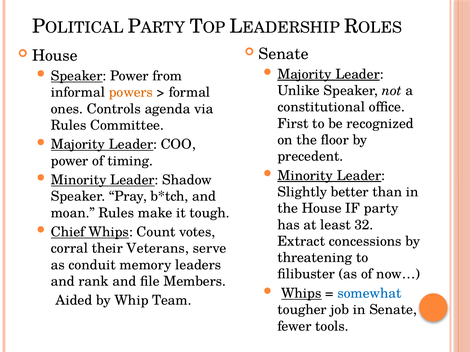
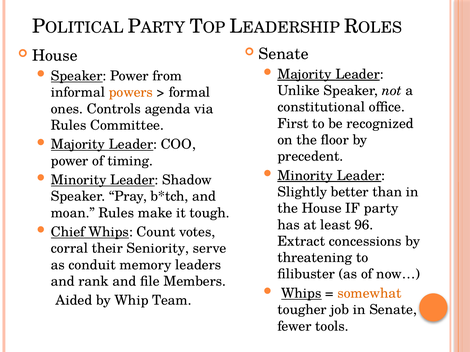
32: 32 -> 96
Veterans: Veterans -> Seniority
somewhat colour: blue -> orange
